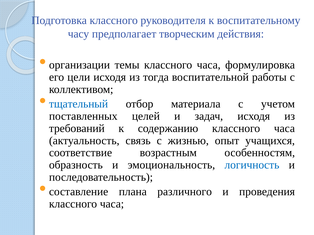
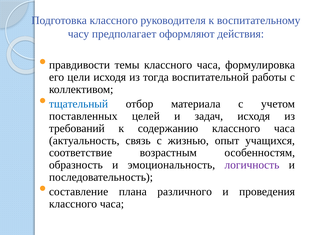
творческим: творческим -> оформляют
организации: организации -> правдивости
логичность colour: blue -> purple
